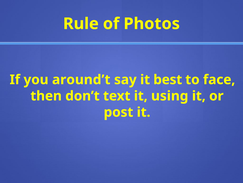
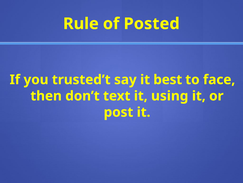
Photos: Photos -> Posted
around’t: around’t -> trusted’t
